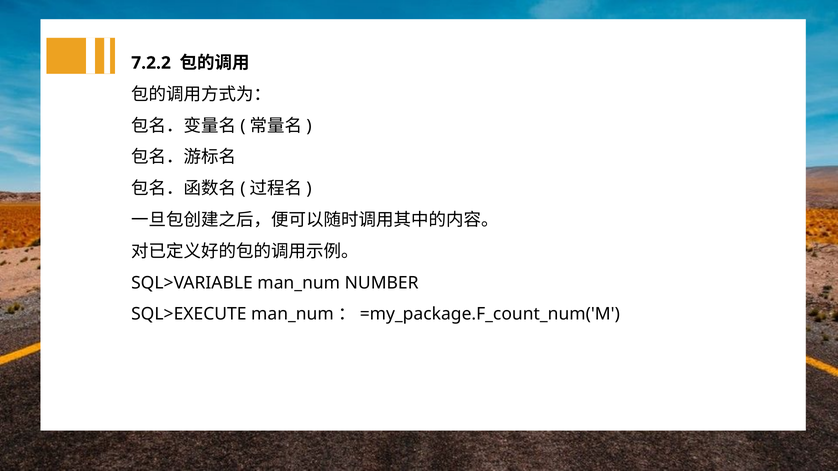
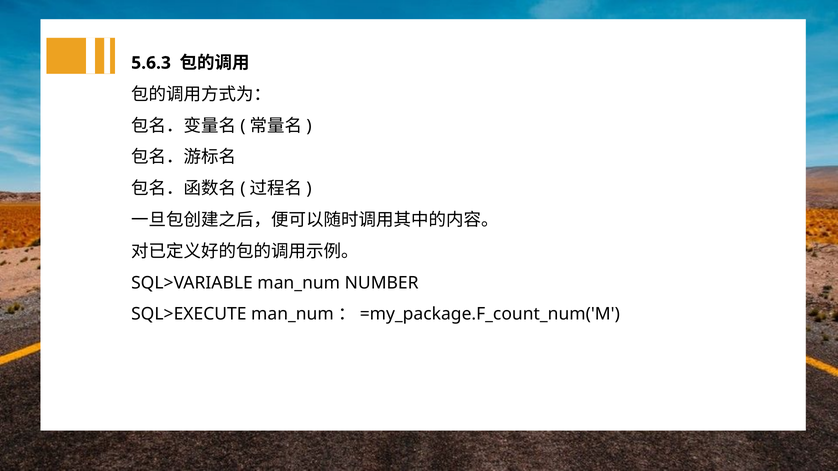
7.2.2: 7.2.2 -> 5.6.3
